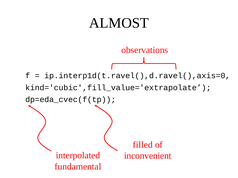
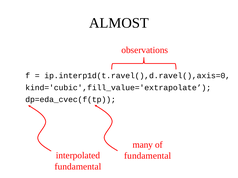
filled: filled -> many
inconvenient at (148, 156): inconvenient -> fundamental
